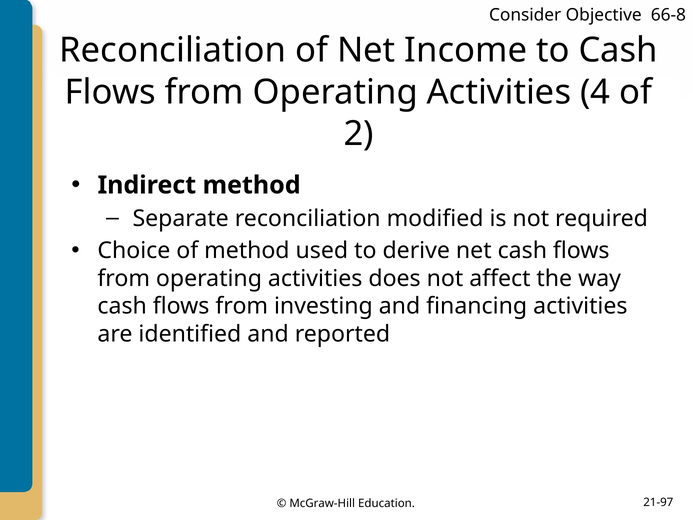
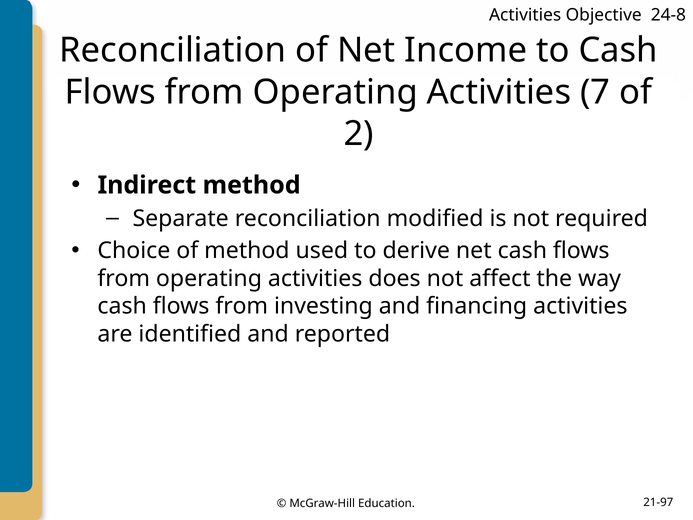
Consider at (525, 15): Consider -> Activities
66-8: 66-8 -> 24-8
4: 4 -> 7
